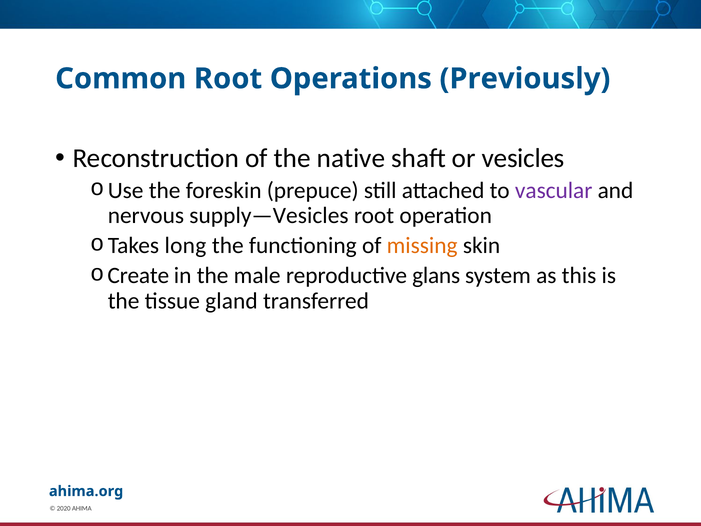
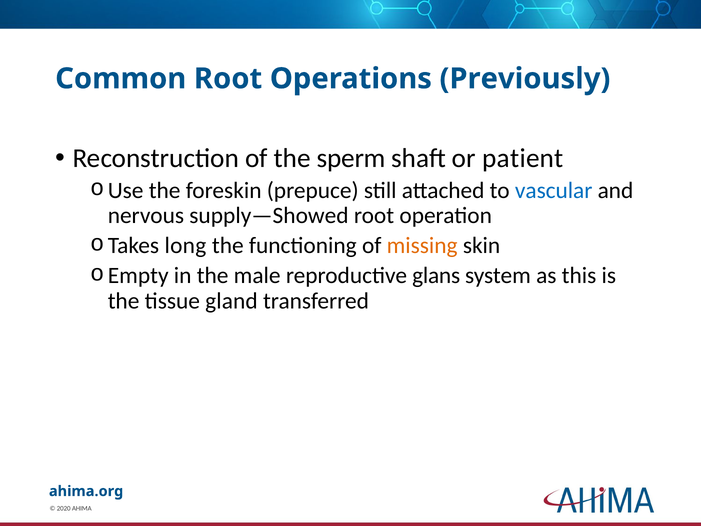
native: native -> sperm
vesicles: vesicles -> patient
vascular colour: purple -> blue
supply—Vesicles: supply—Vesicles -> supply—Showed
Create: Create -> Empty
